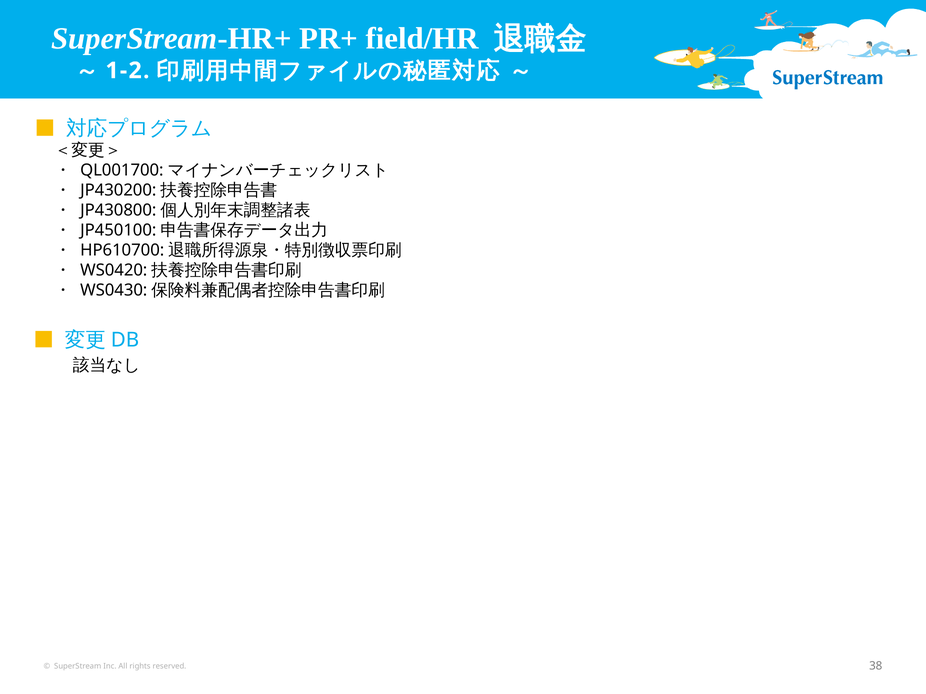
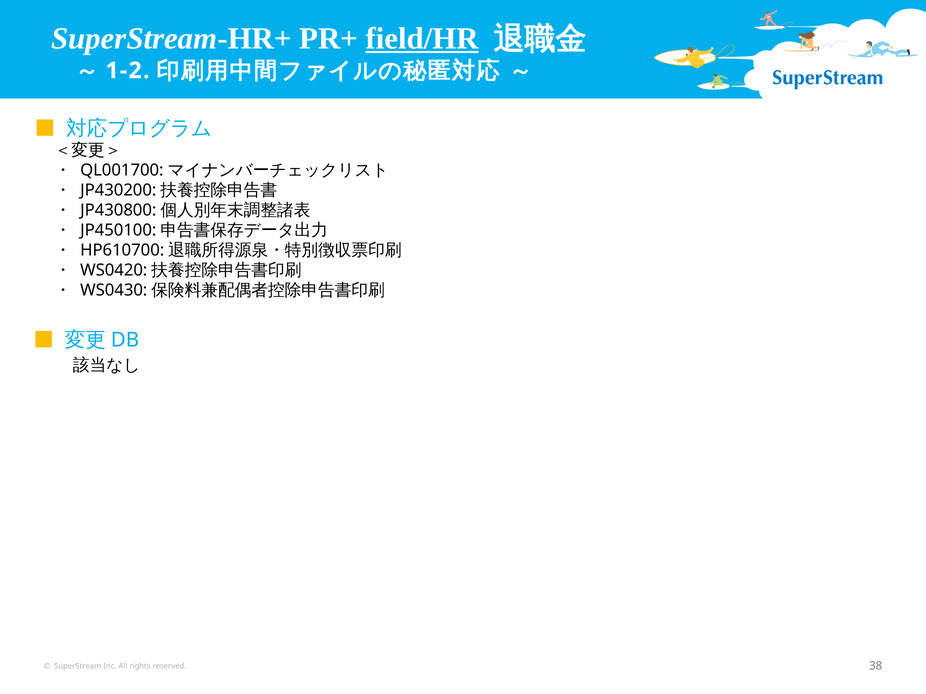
field/HR underline: none -> present
